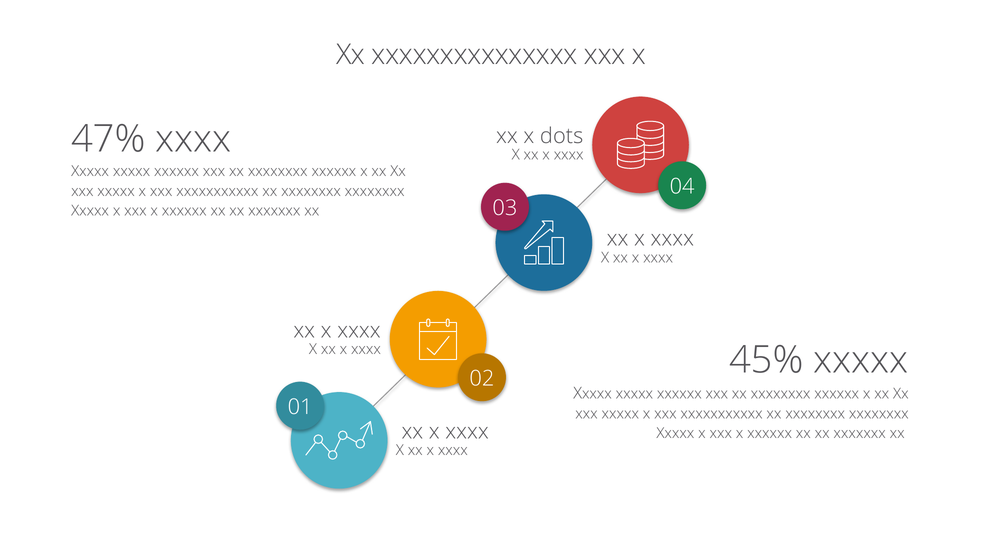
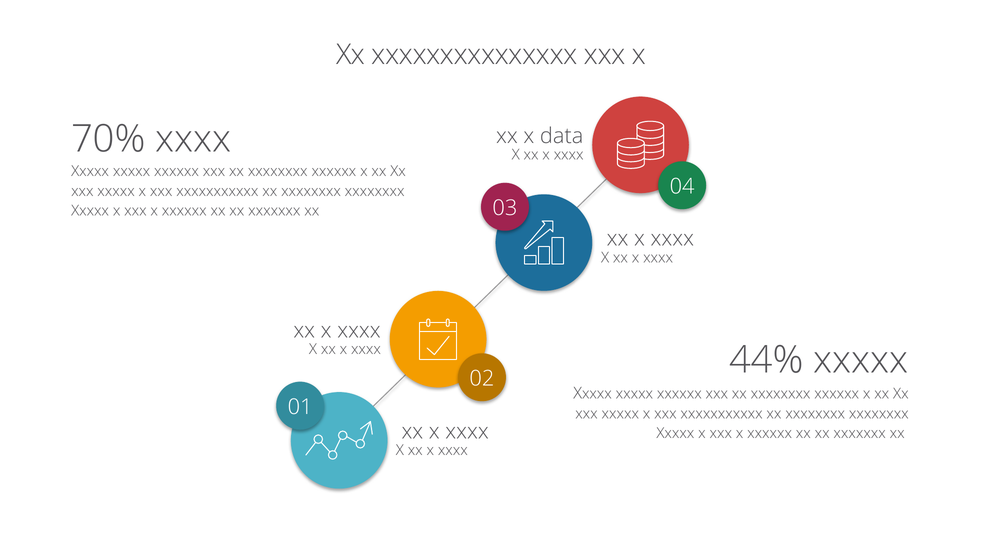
47%: 47% -> 70%
dots: dots -> data
45%: 45% -> 44%
